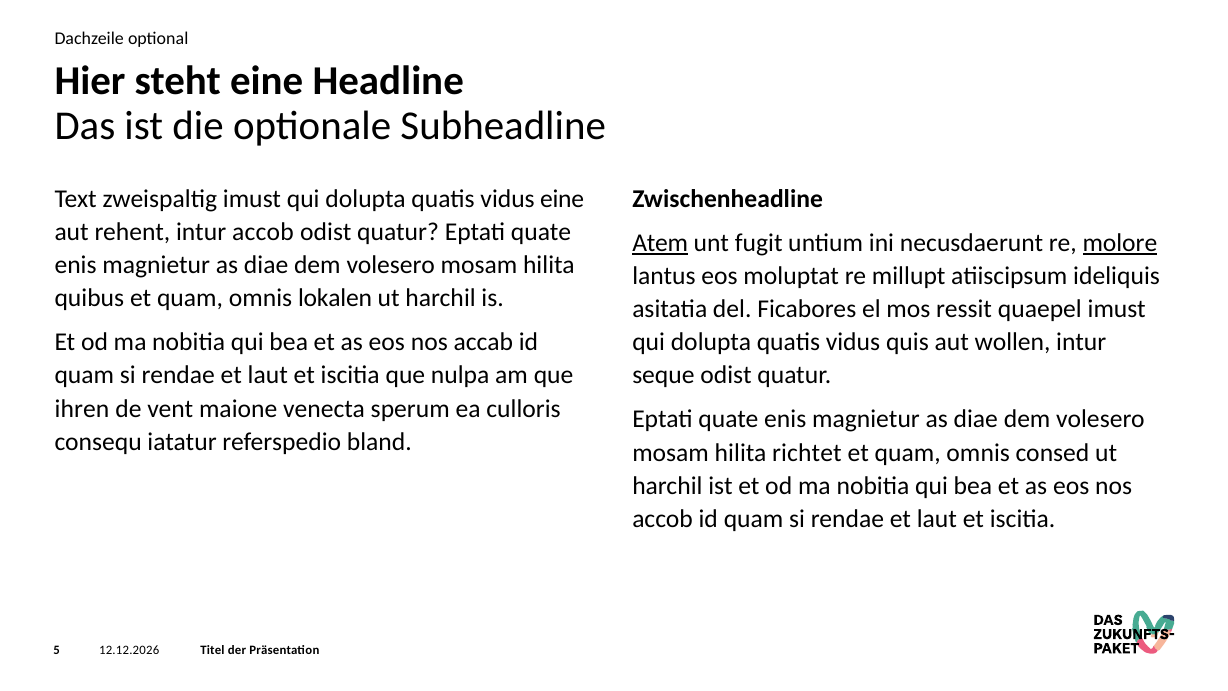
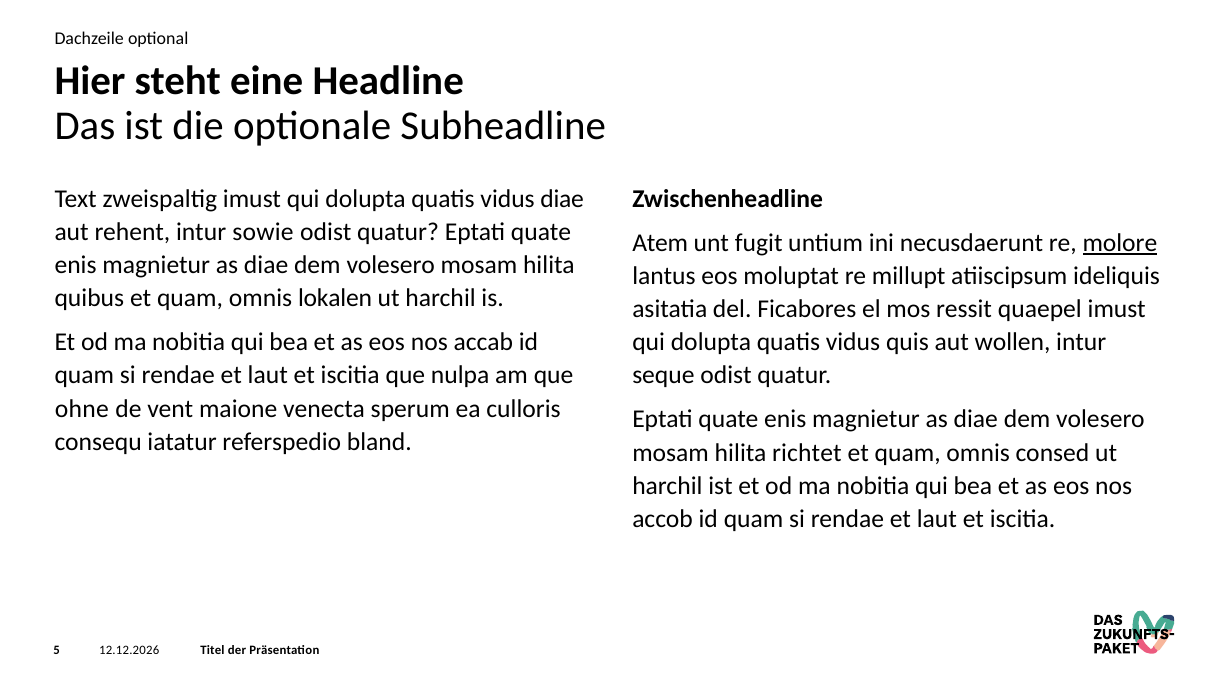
vidus eine: eine -> diae
intur accob: accob -> sowie
Atem underline: present -> none
ihren: ihren -> ohne
